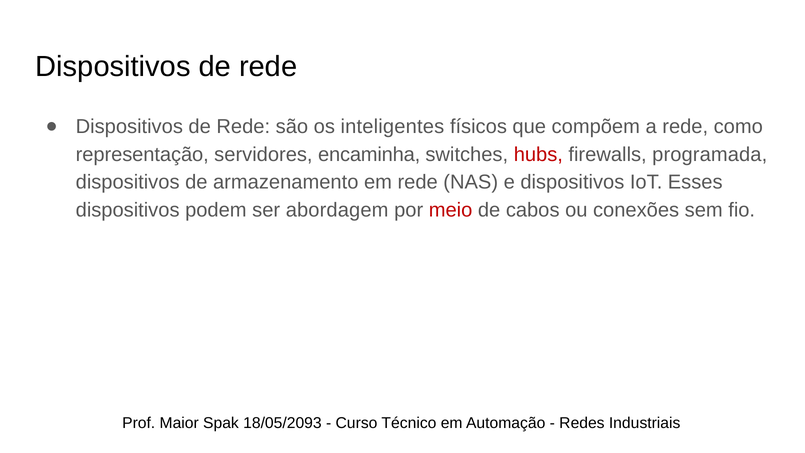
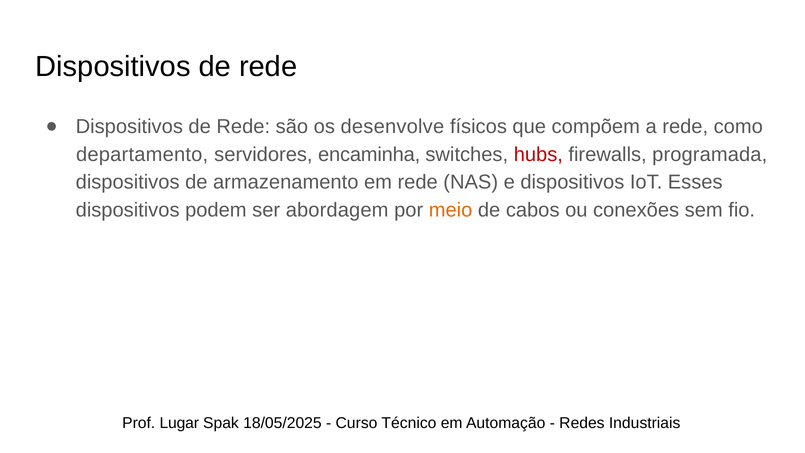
inteligentes: inteligentes -> desenvolve
representação: representação -> departamento
meio colour: red -> orange
Maior: Maior -> Lugar
18/05/2093: 18/05/2093 -> 18/05/2025
